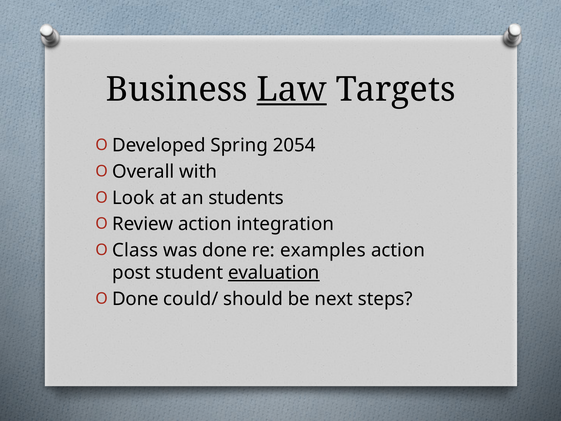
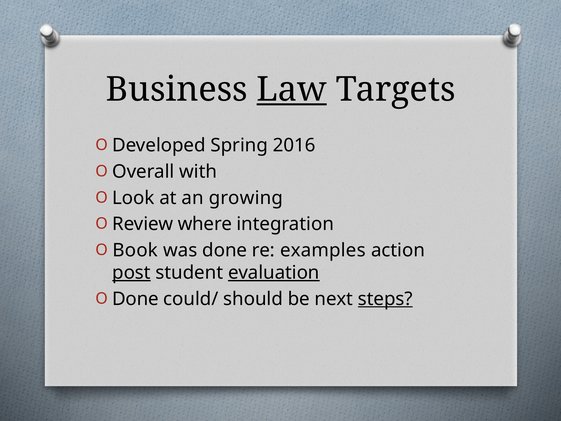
2054: 2054 -> 2016
students: students -> growing
Review action: action -> where
Class: Class -> Book
post underline: none -> present
steps underline: none -> present
